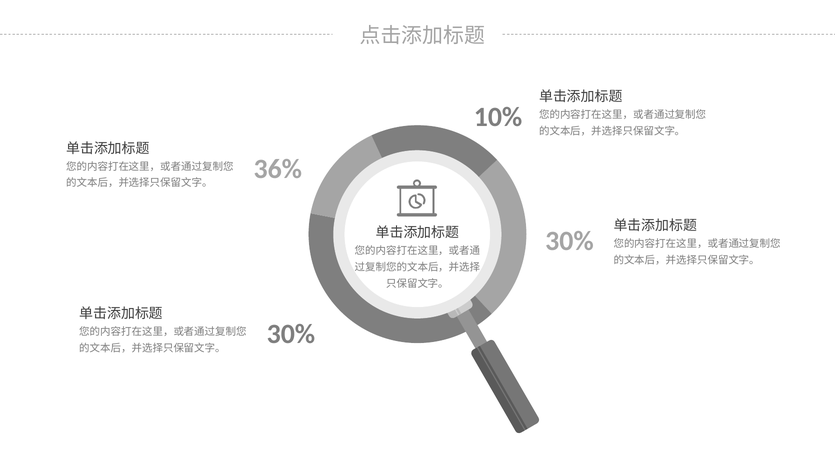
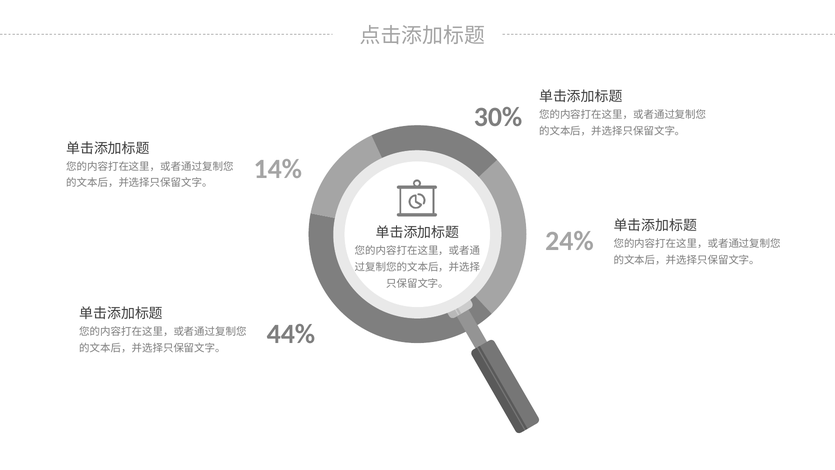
10%: 10% -> 30%
36%: 36% -> 14%
30% at (569, 241): 30% -> 24%
30% at (291, 334): 30% -> 44%
